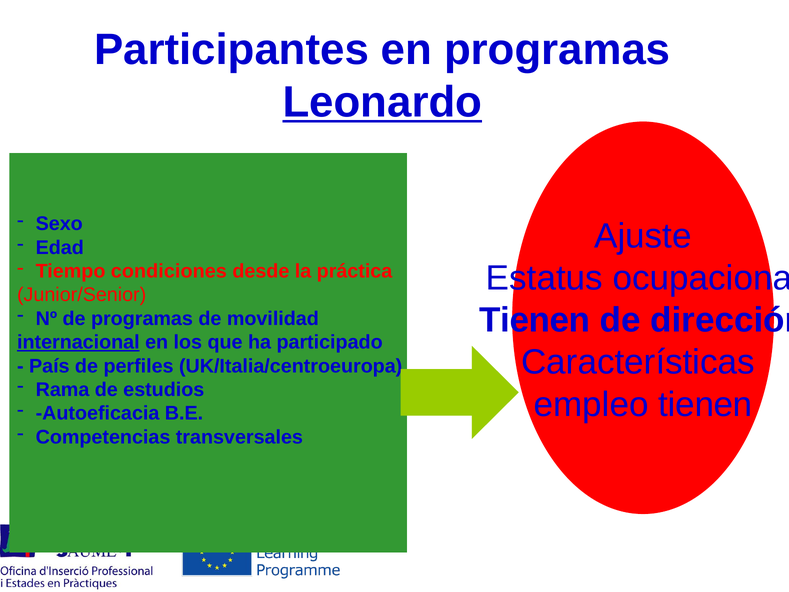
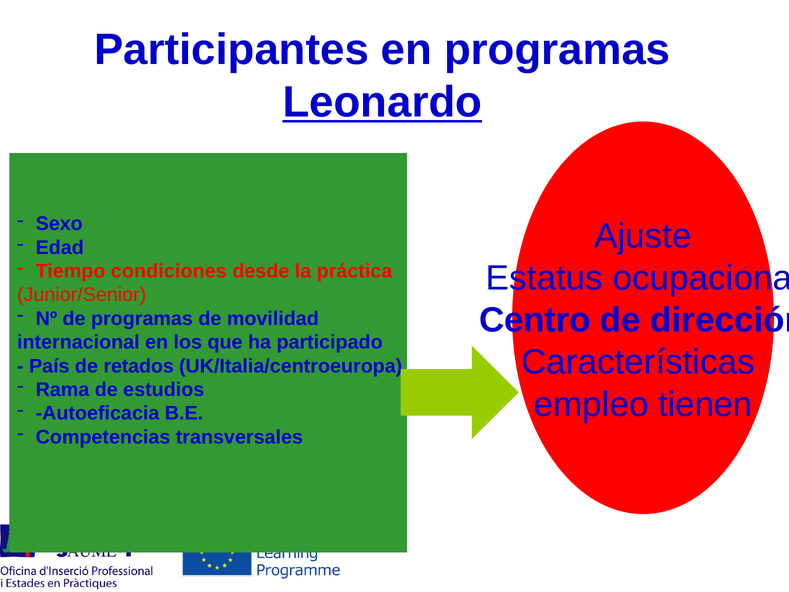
Tienen at (535, 320): Tienen -> Centro
internacional underline: present -> none
perfiles: perfiles -> retados
